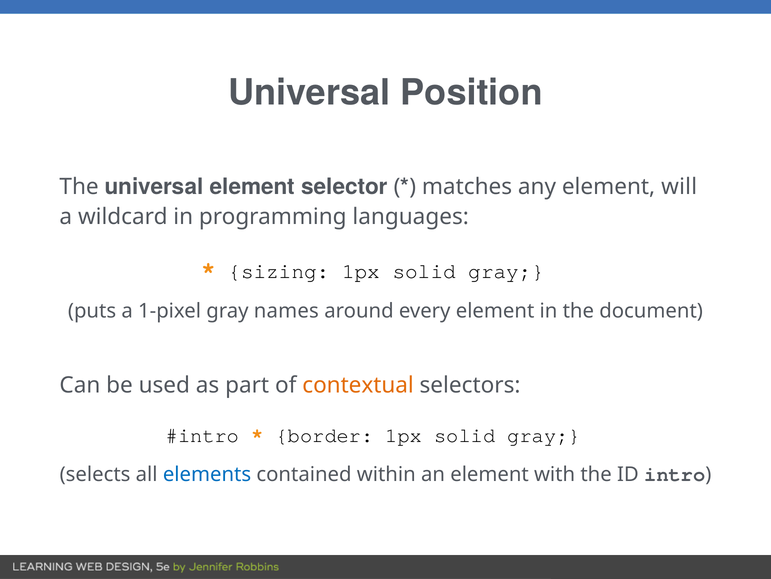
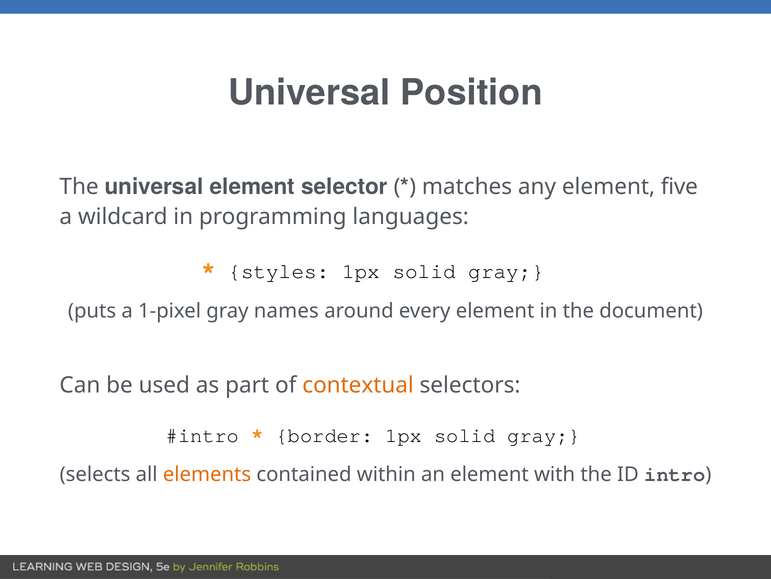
will: will -> five
sizing: sizing -> styles
elements colour: blue -> orange
